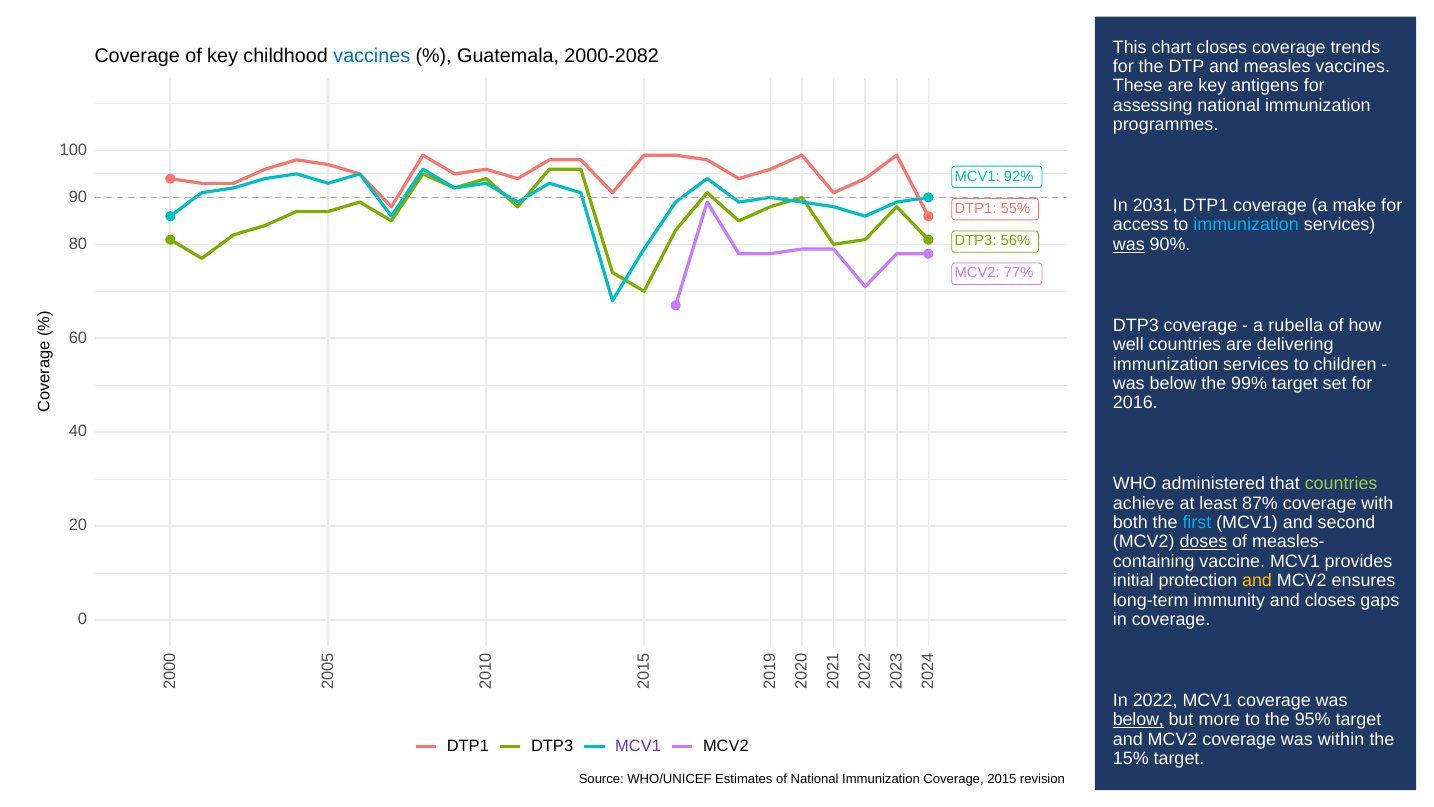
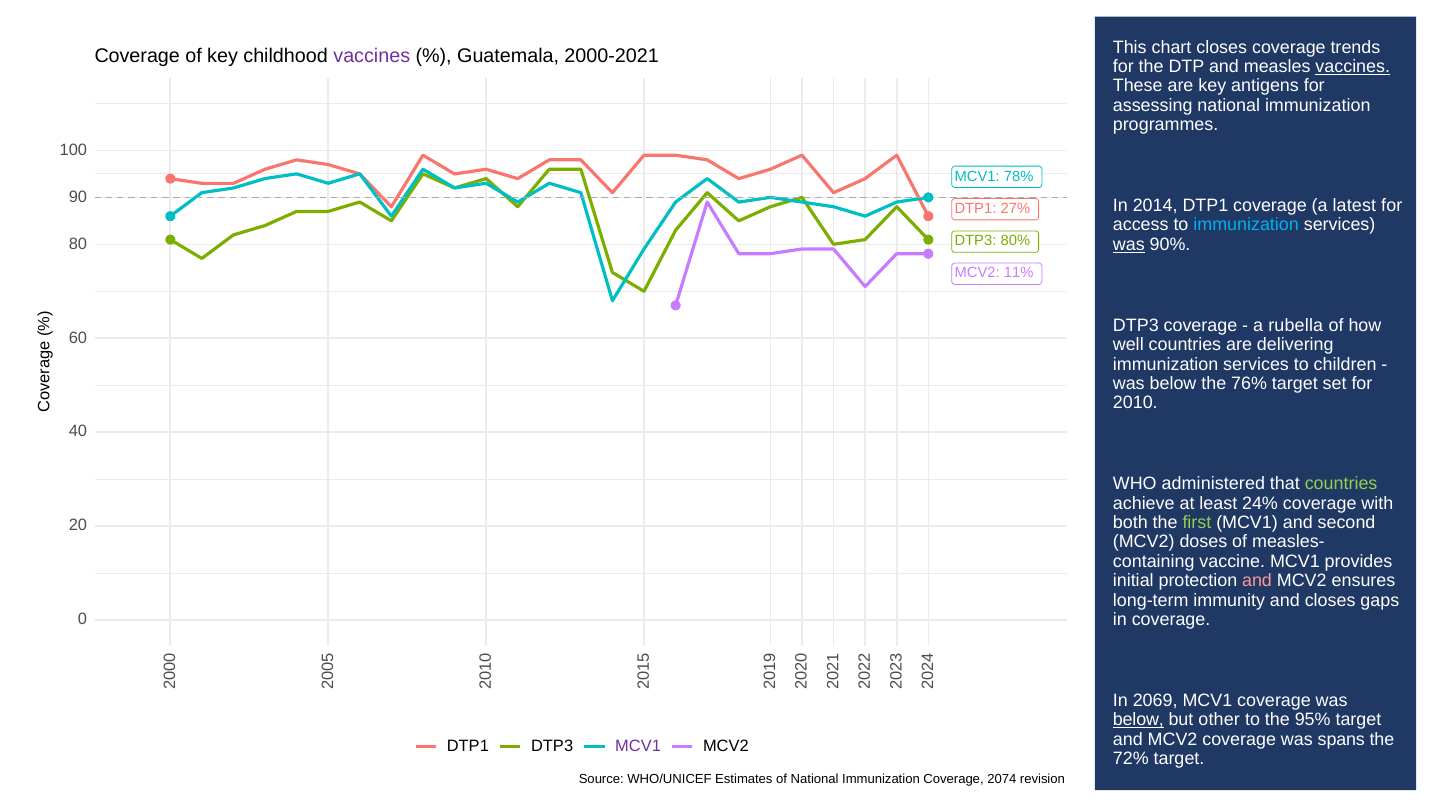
vaccines at (372, 55) colour: blue -> purple
2000-2082: 2000-2082 -> 2000-2021
vaccines at (1353, 66) underline: none -> present
92%: 92% -> 78%
2031: 2031 -> 2014
make: make -> latest
55%: 55% -> 27%
56%: 56% -> 80%
77%: 77% -> 11%
99%: 99% -> 76%
2016: 2016 -> 2010
87%: 87% -> 24%
first colour: light blue -> light green
doses underline: present -> none
and at (1257, 581) colour: yellow -> pink
2022: 2022 -> 2069
more: more -> other
within: within -> spans
15%: 15% -> 72%
2015: 2015 -> 2074
